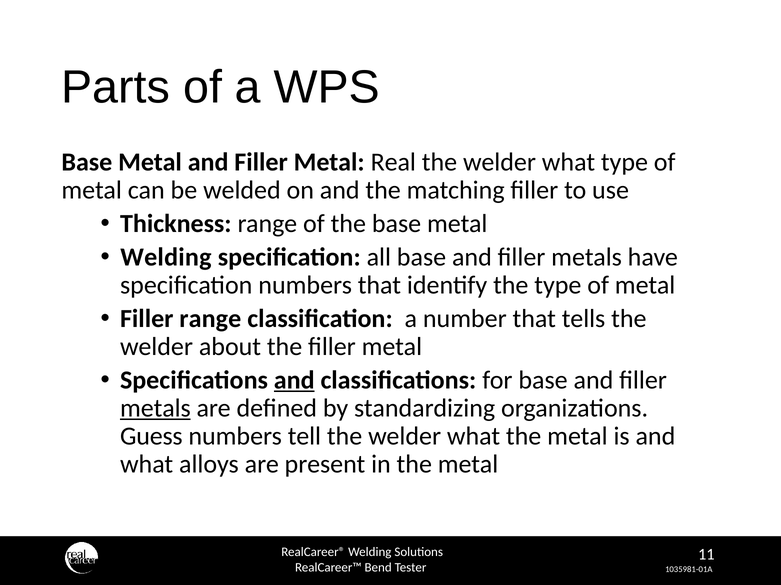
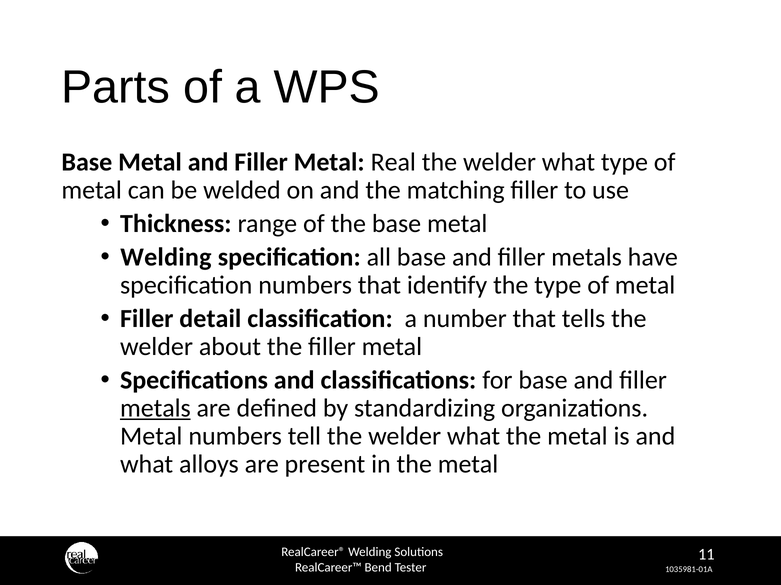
Filler range: range -> detail
and at (294, 381) underline: present -> none
Guess at (151, 437): Guess -> Metal
